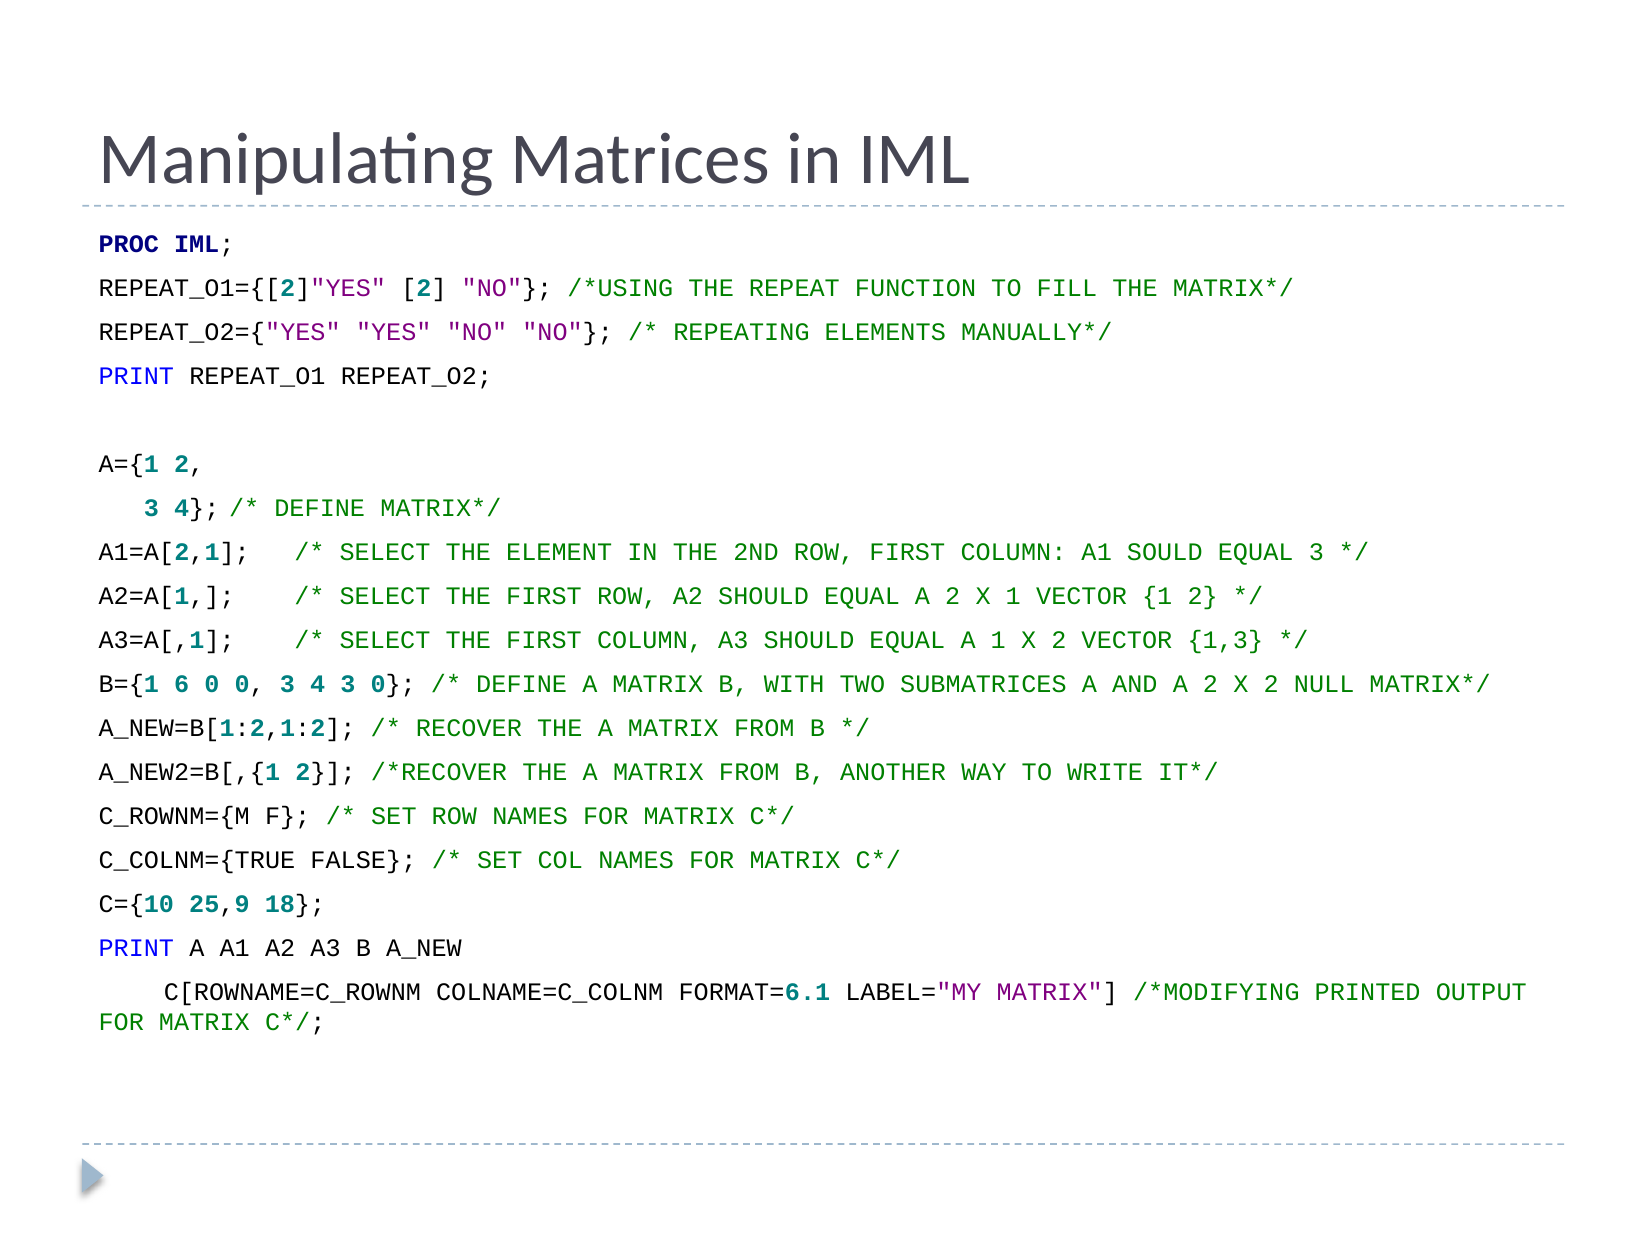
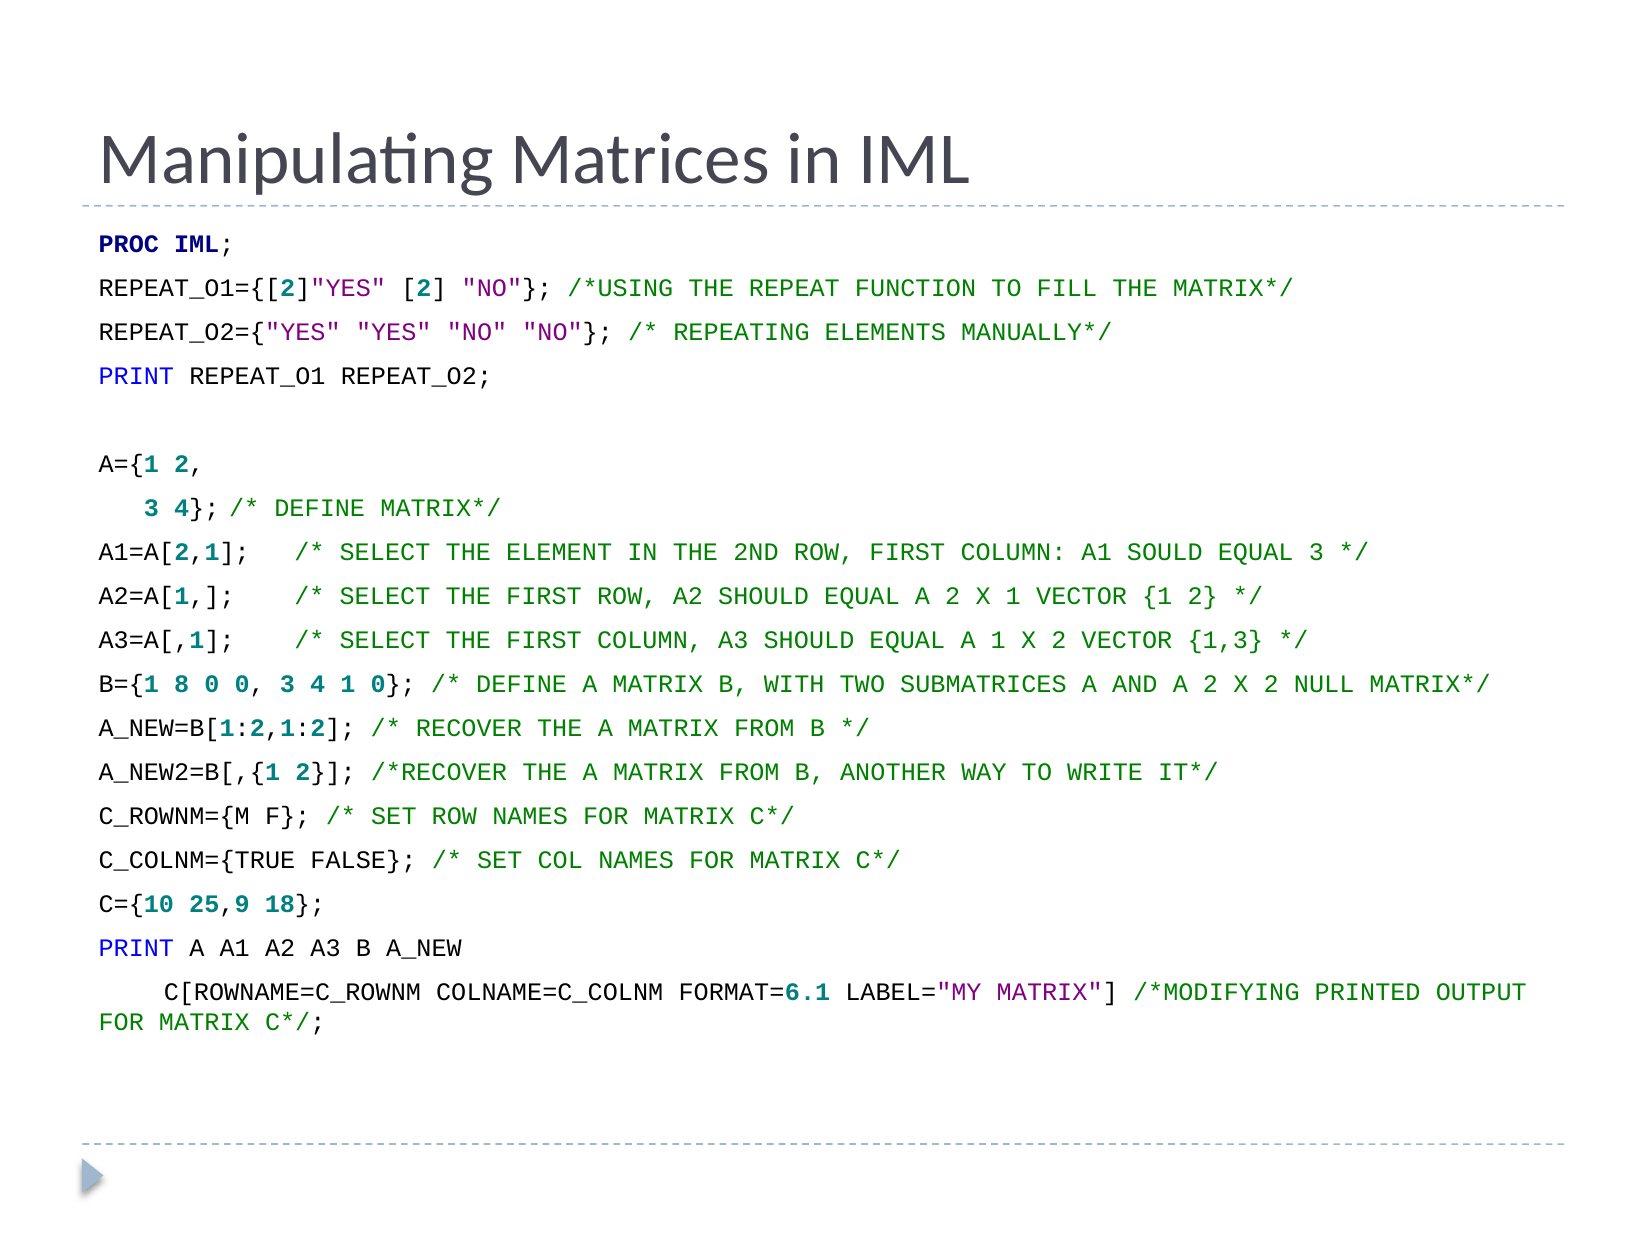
6: 6 -> 8
4 3: 3 -> 1
